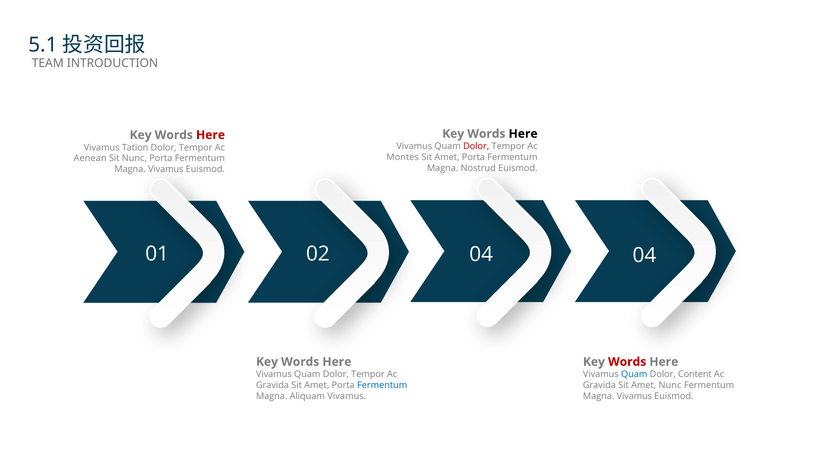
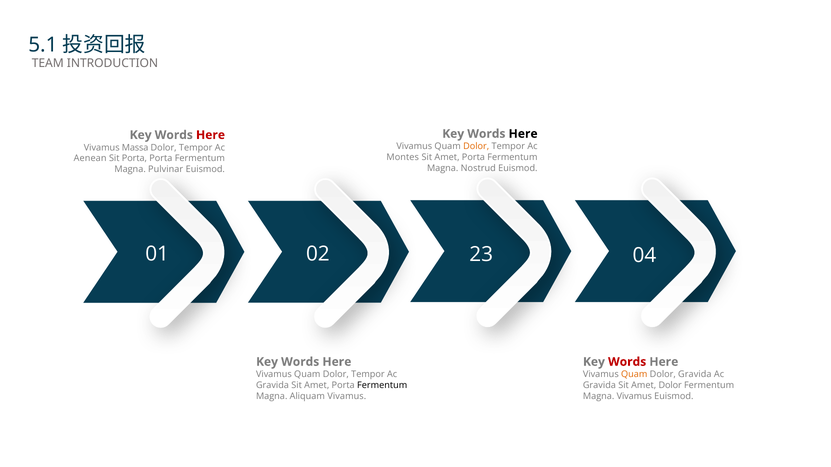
Dolor at (476, 146) colour: red -> orange
Tation: Tation -> Massa
Sit Nunc: Nunc -> Porta
Vivamus at (166, 170): Vivamus -> Pulvinar
02 04: 04 -> 23
Quam at (634, 375) colour: blue -> orange
Dolor Content: Content -> Gravida
Fermentum at (382, 386) colour: blue -> black
Amet Nunc: Nunc -> Dolor
